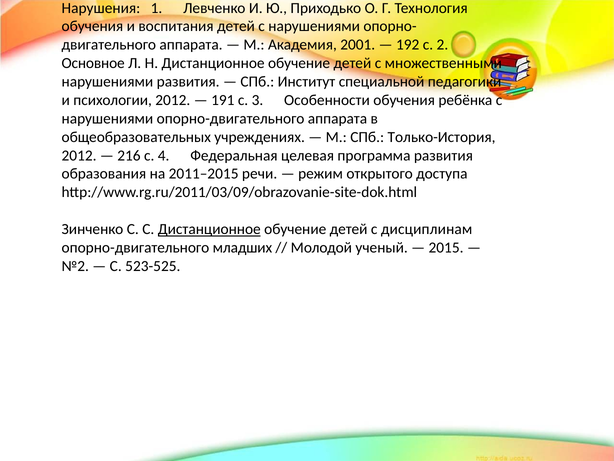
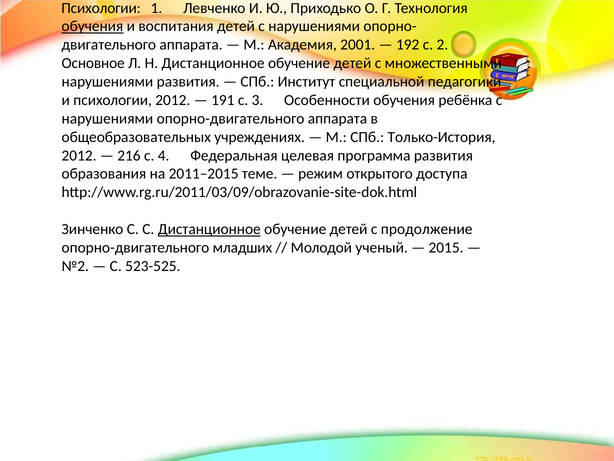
Нарушения at (101, 8): Нарушения -> Психологии
обучения at (92, 26) underline: none -> present
речи: речи -> теме
дисциплинам: дисциплинам -> продолжение
